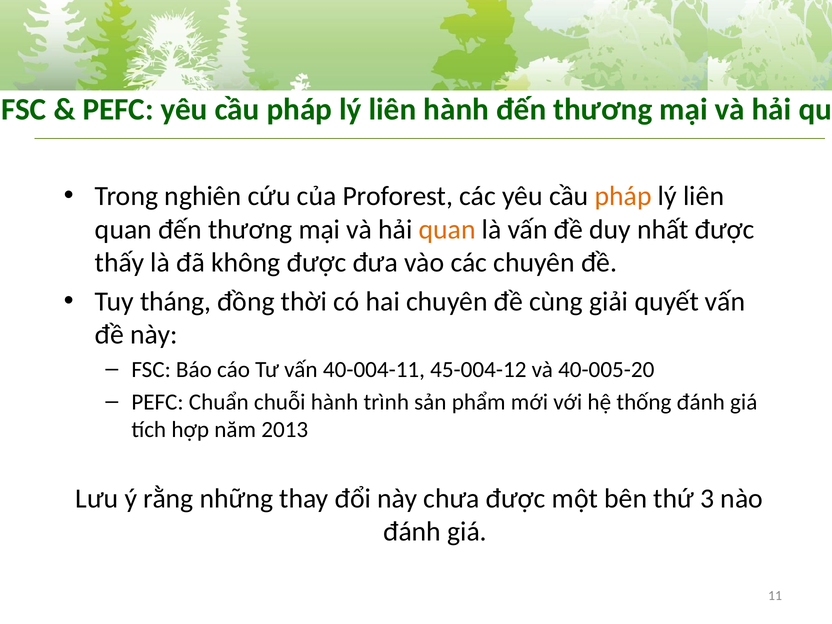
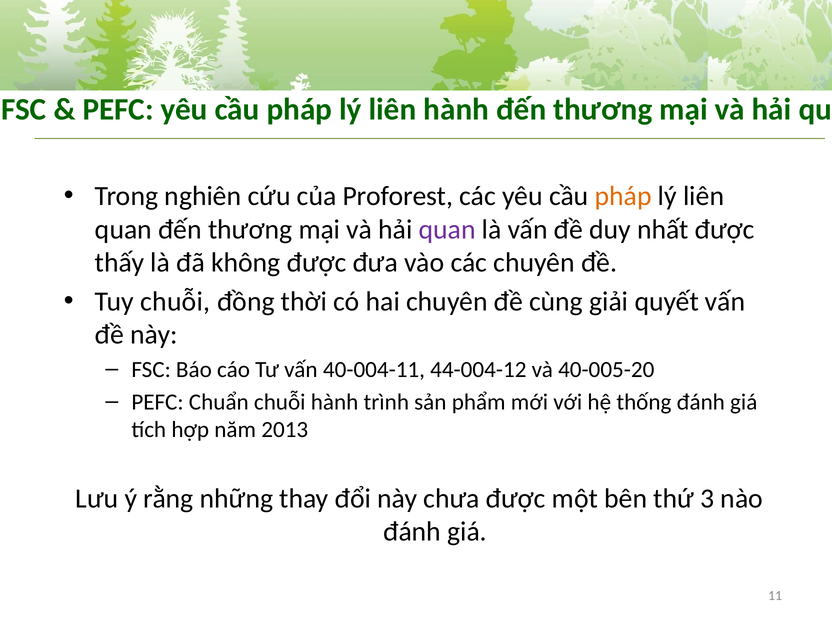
quan at (447, 229) colour: orange -> purple
Tuy tháng: tháng -> chuỗi
45-004-12: 45-004-12 -> 44-004-12
